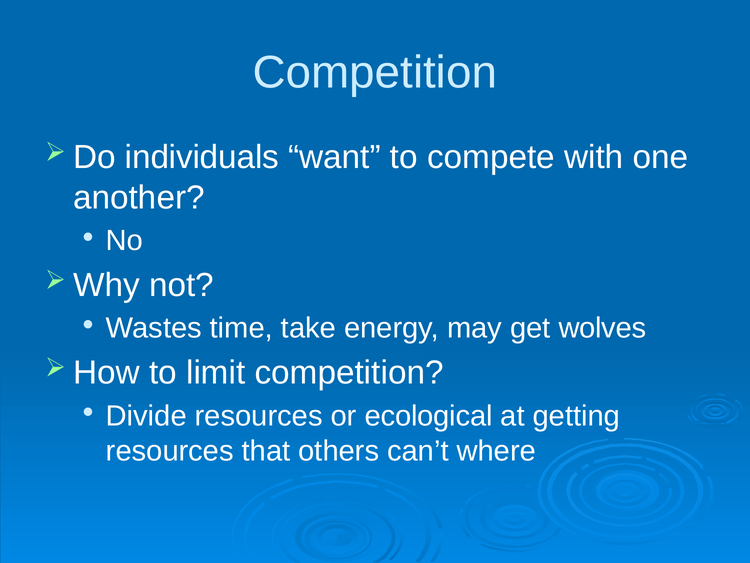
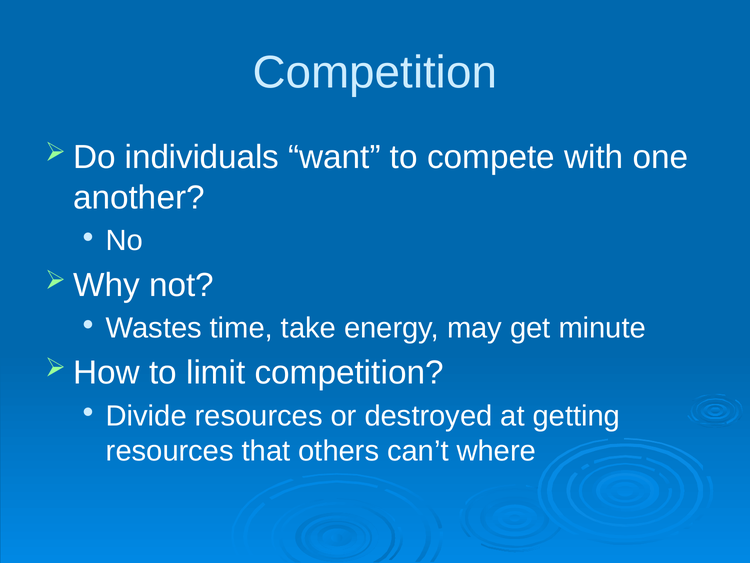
wolves: wolves -> minute
ecological: ecological -> destroyed
